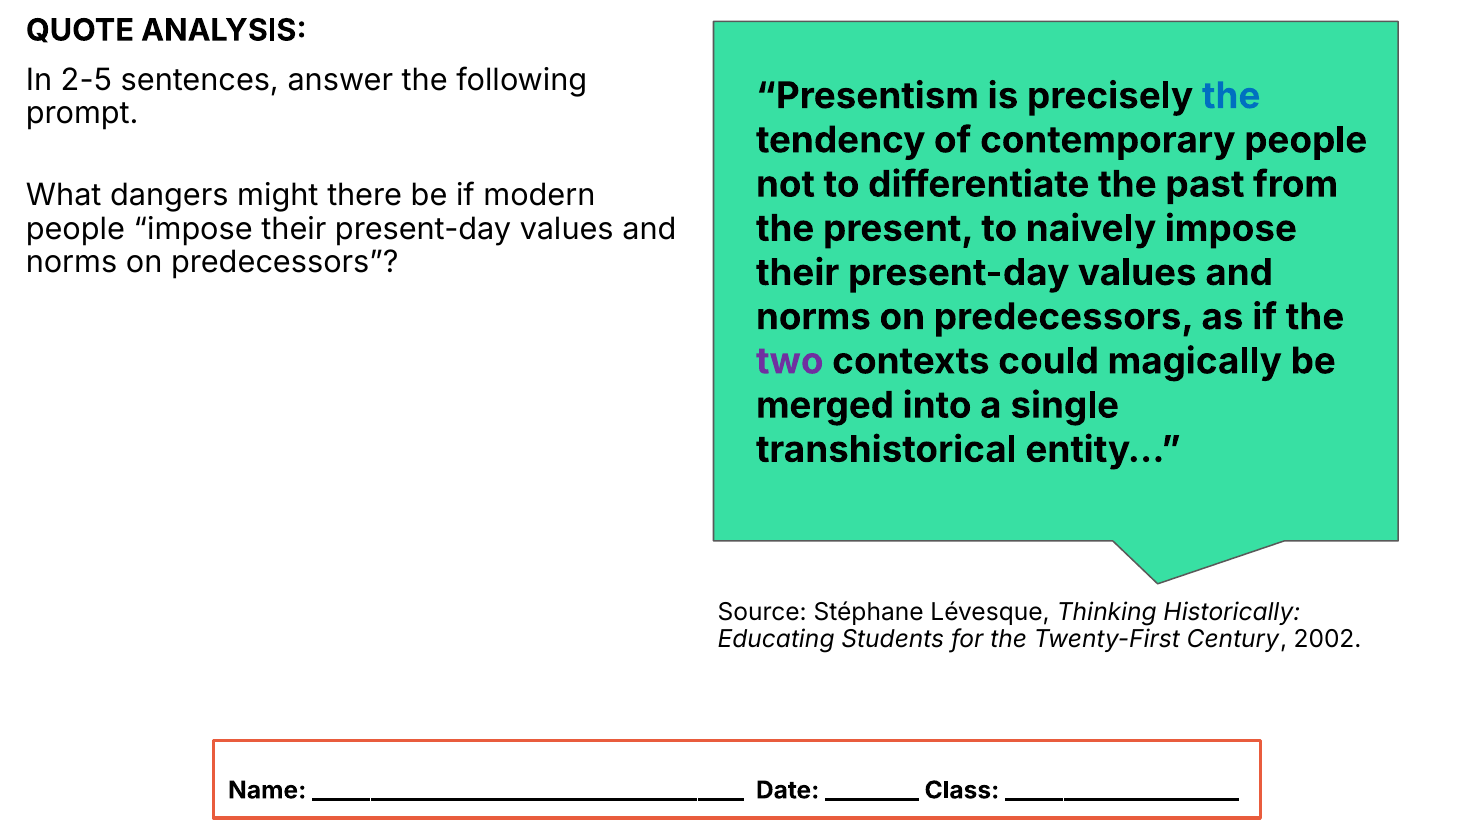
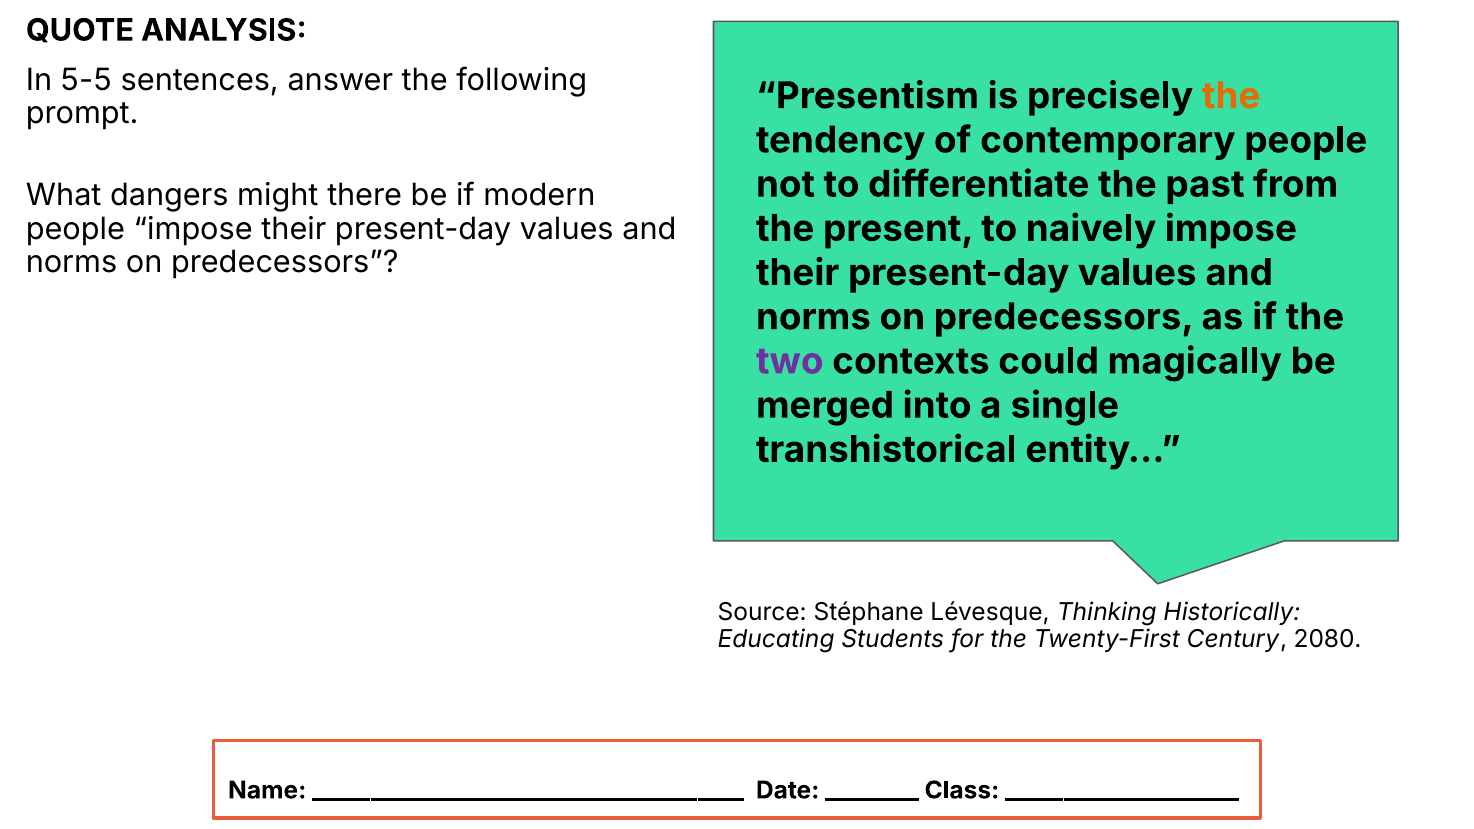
2-5: 2-5 -> 5-5
the at (1231, 96) colour: blue -> orange
2002: 2002 -> 2080
